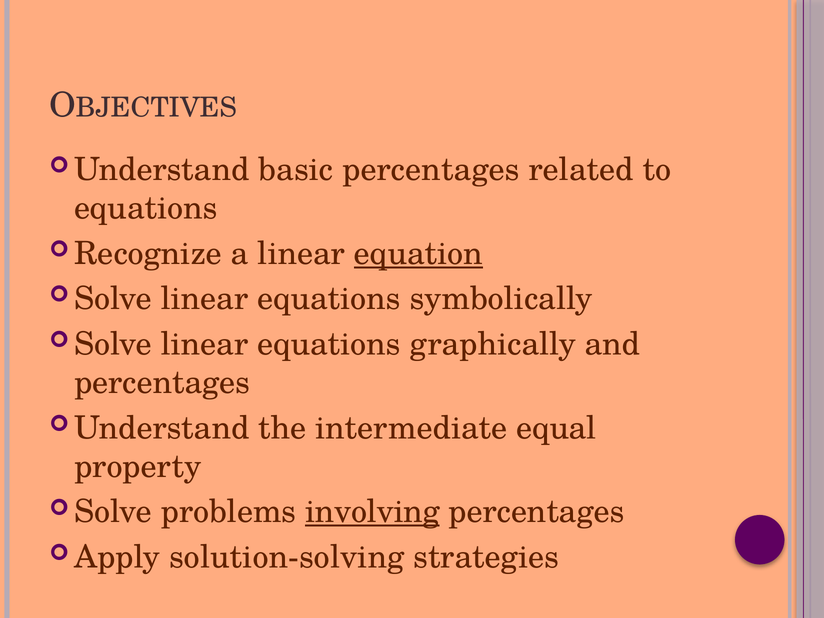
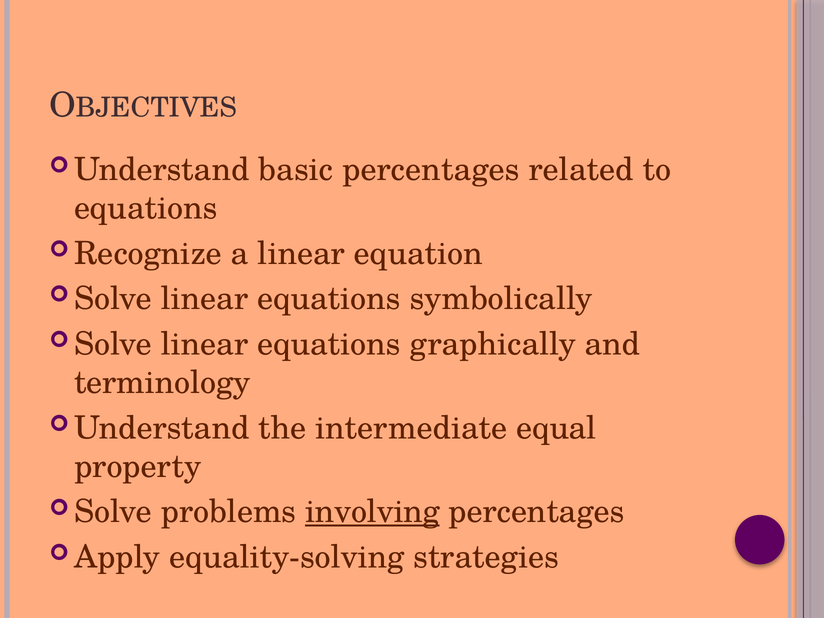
equation underline: present -> none
percentages at (162, 383): percentages -> terminology
solution-solving: solution-solving -> equality-solving
